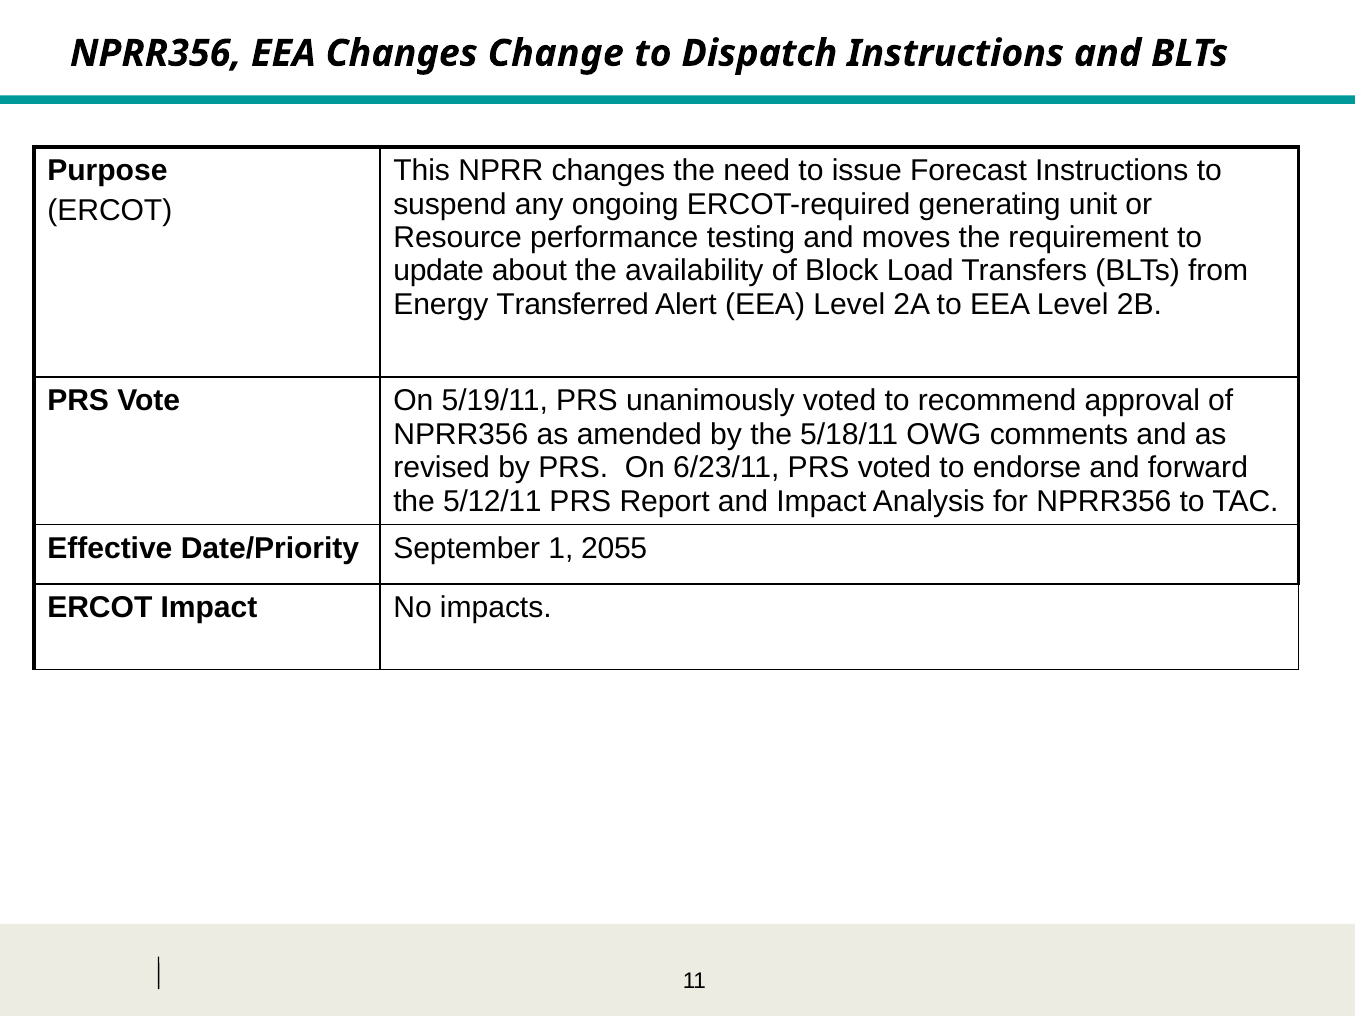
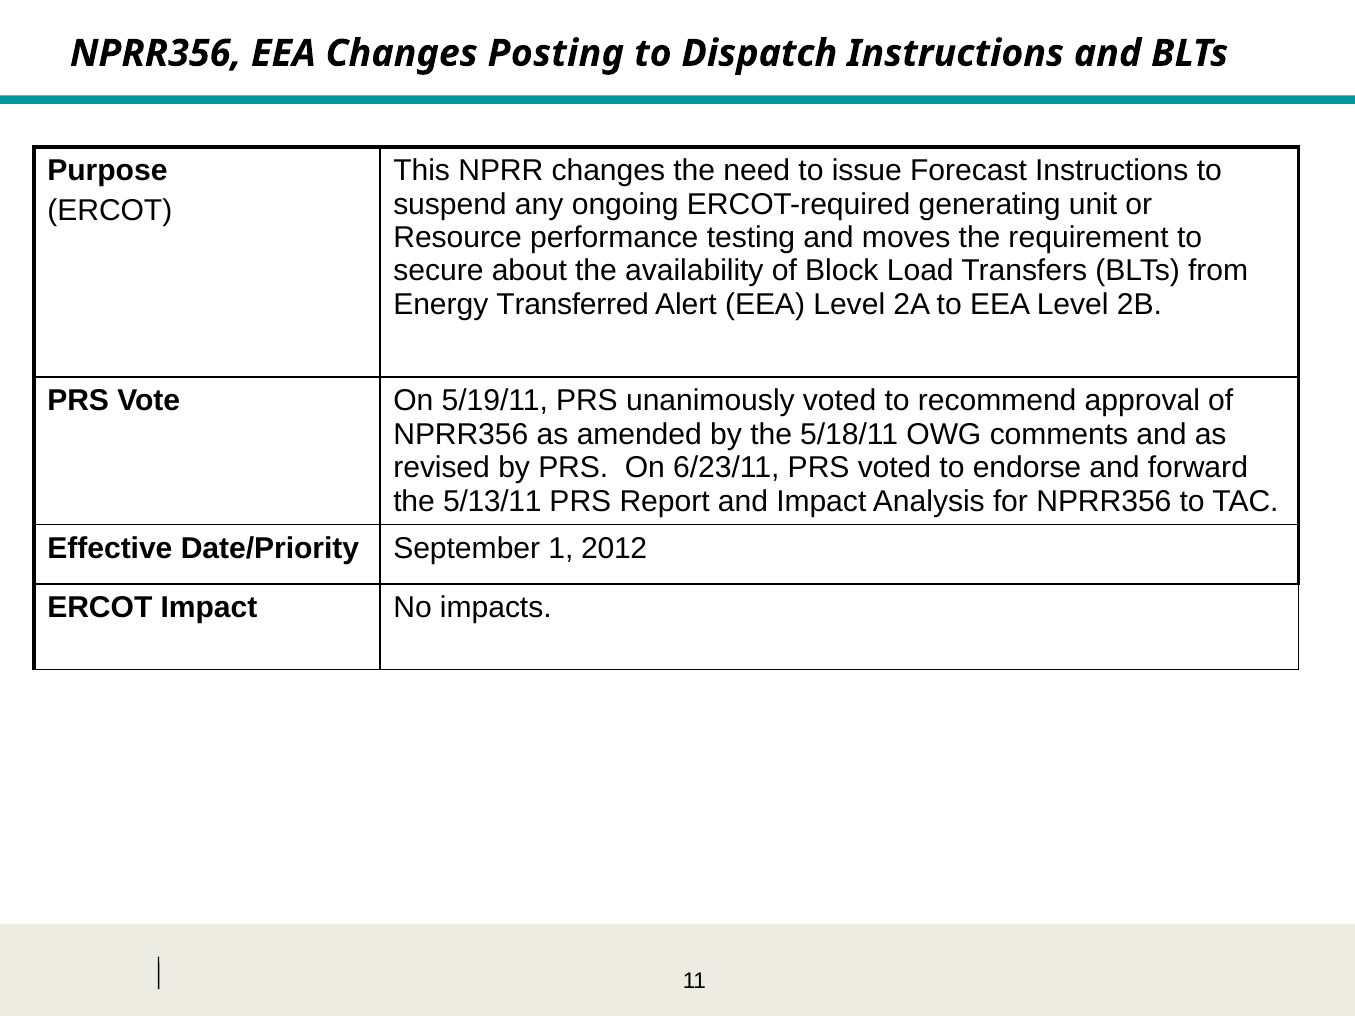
Change: Change -> Posting
update: update -> secure
5/12/11: 5/12/11 -> 5/13/11
2055: 2055 -> 2012
